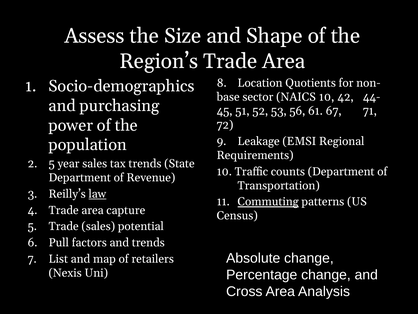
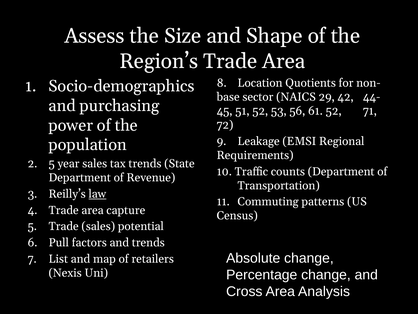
NAICS 10: 10 -> 29
61 67: 67 -> 52
Commuting underline: present -> none
